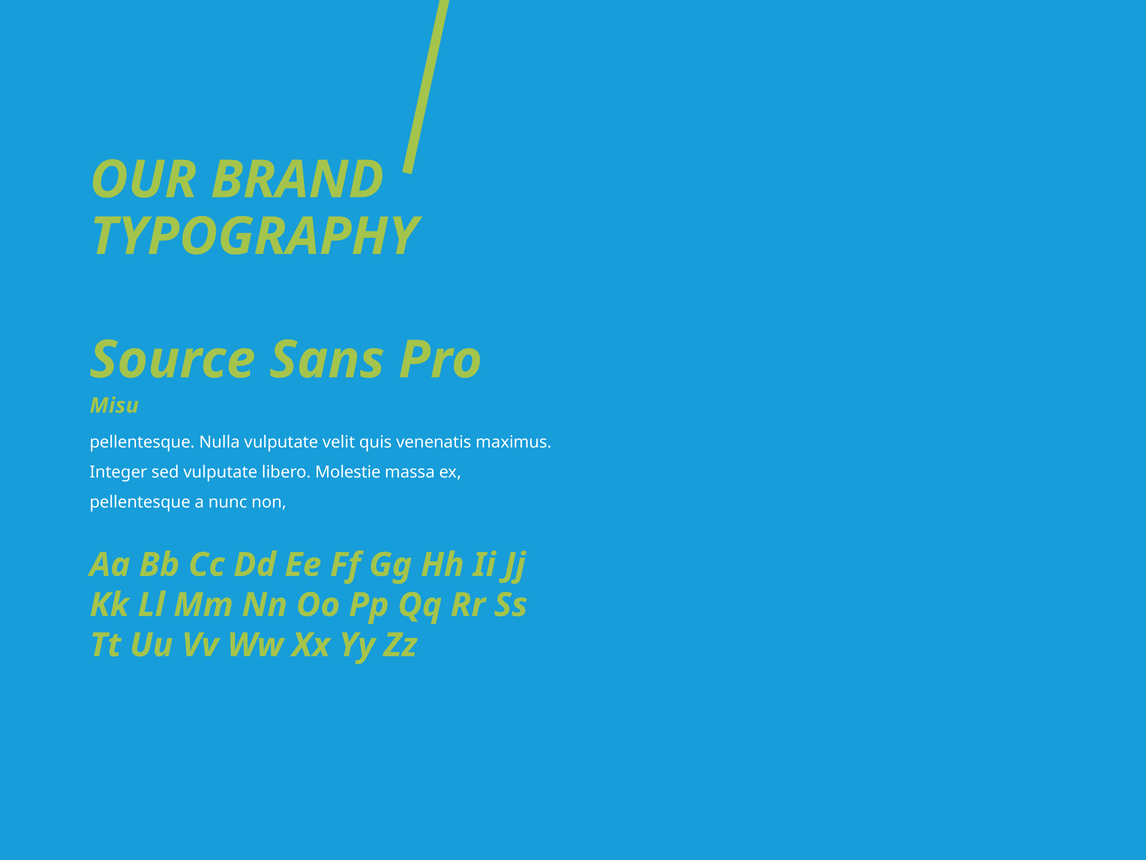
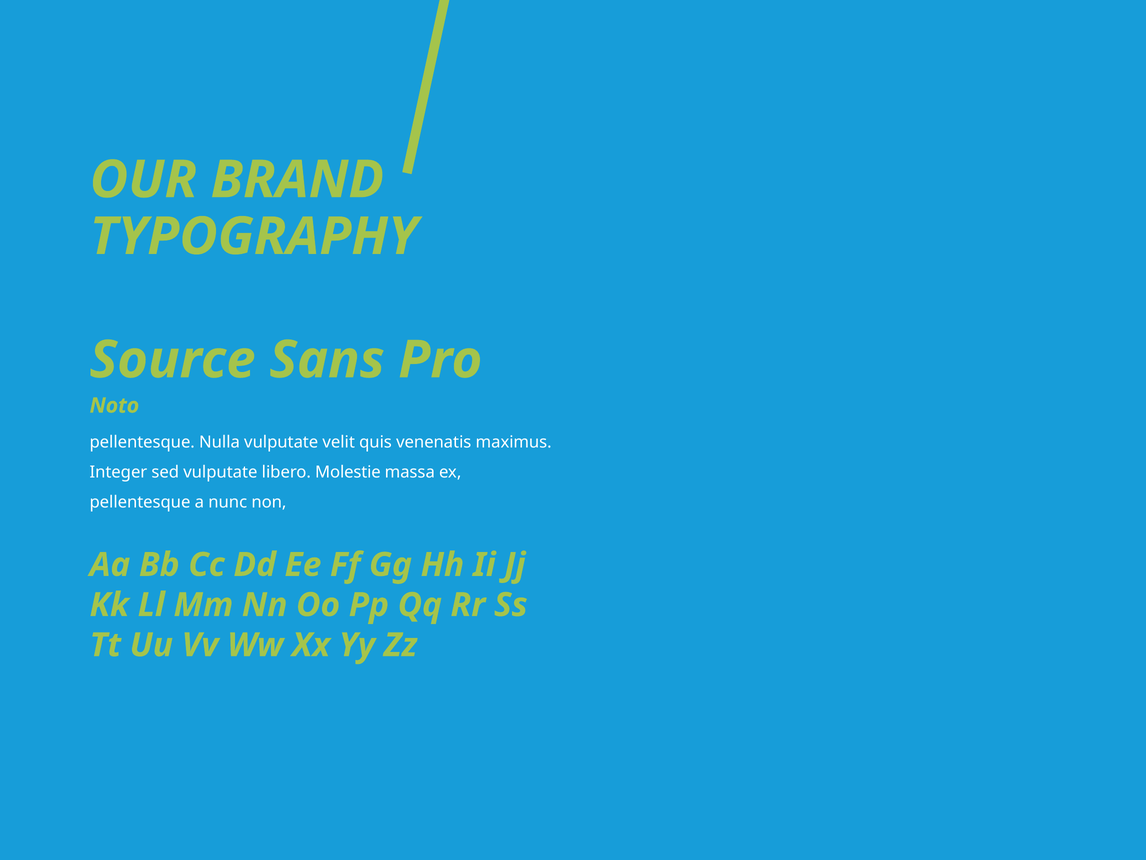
Misu: Misu -> Noto
